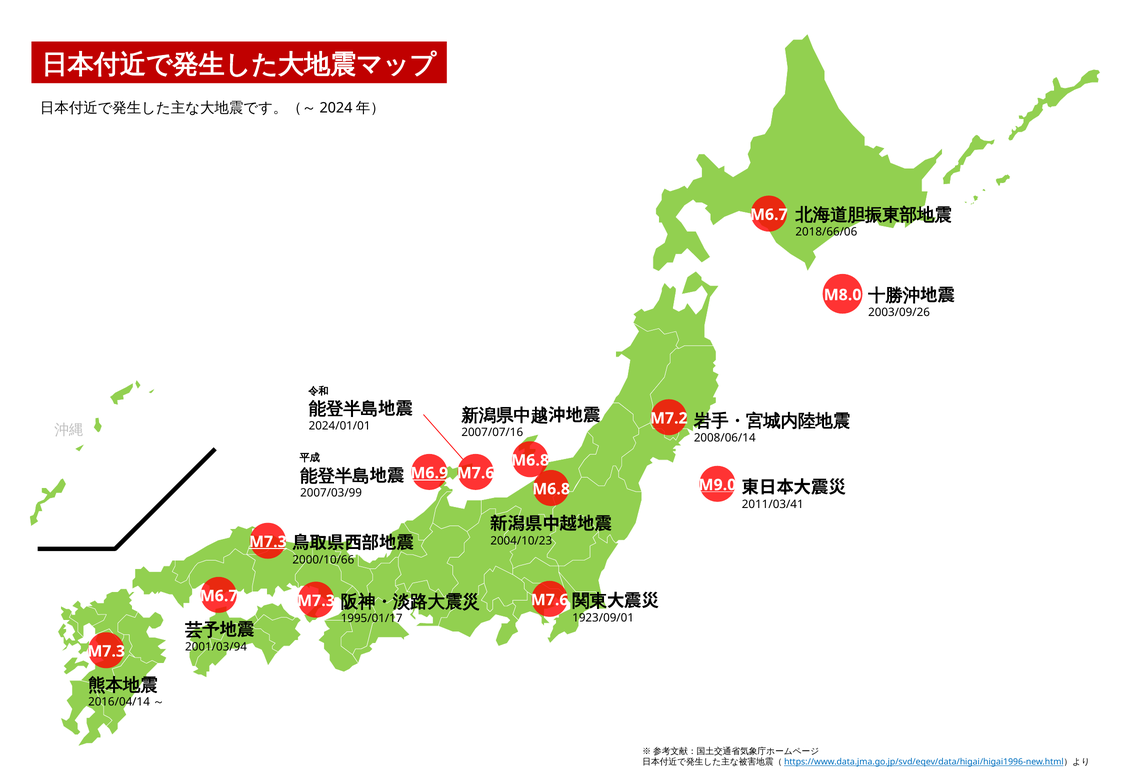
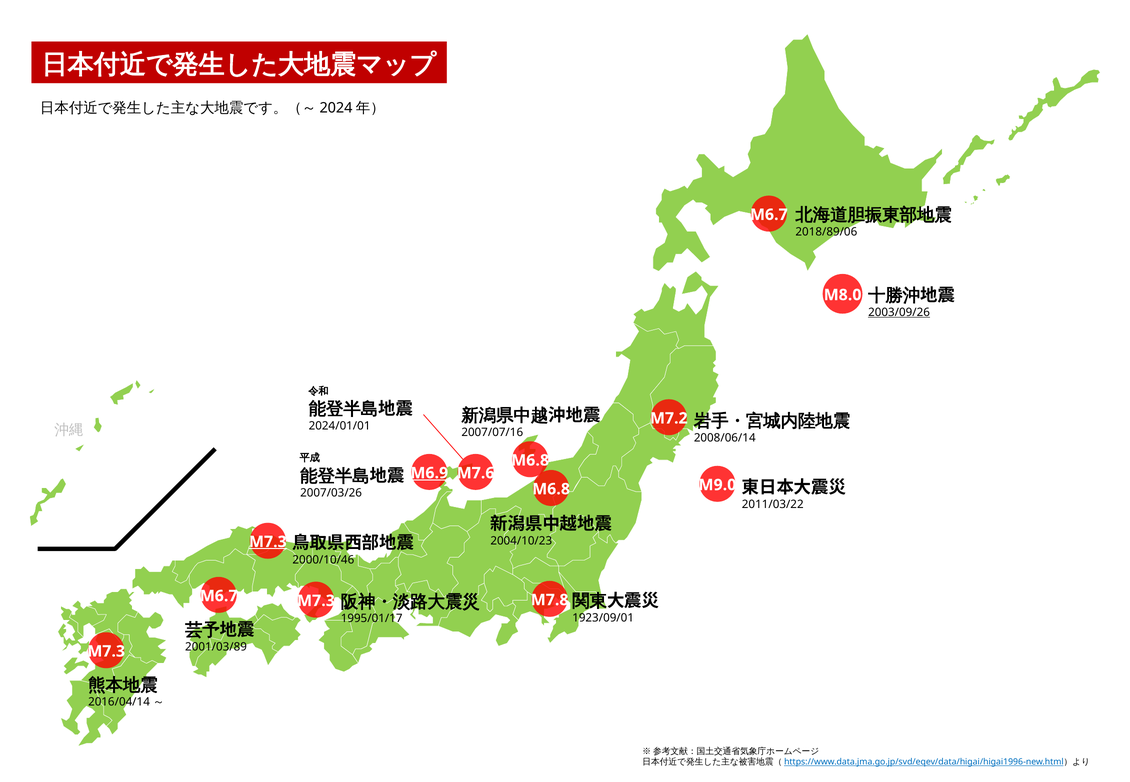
2018/66/06: 2018/66/06 -> 2018/89/06
2003/09/26 underline: none -> present
M9.0 underline: present -> none
2007/03/99: 2007/03/99 -> 2007/03/26
2011/03/41: 2011/03/41 -> 2011/03/22
2000/10/66: 2000/10/66 -> 2000/10/46
M7.6 at (550, 600): M7.6 -> M7.8
2001/03/94: 2001/03/94 -> 2001/03/89
